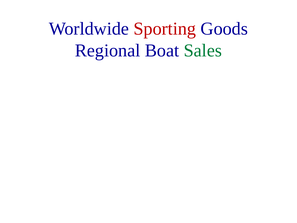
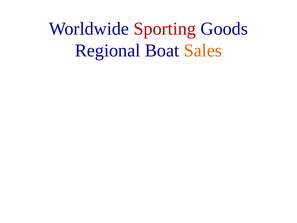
Sales colour: green -> orange
